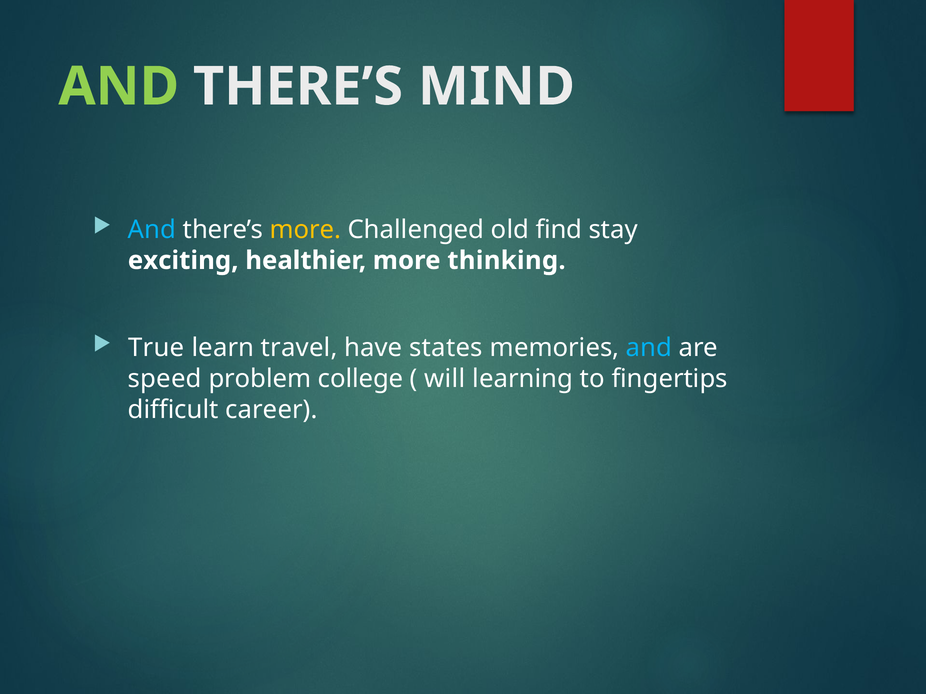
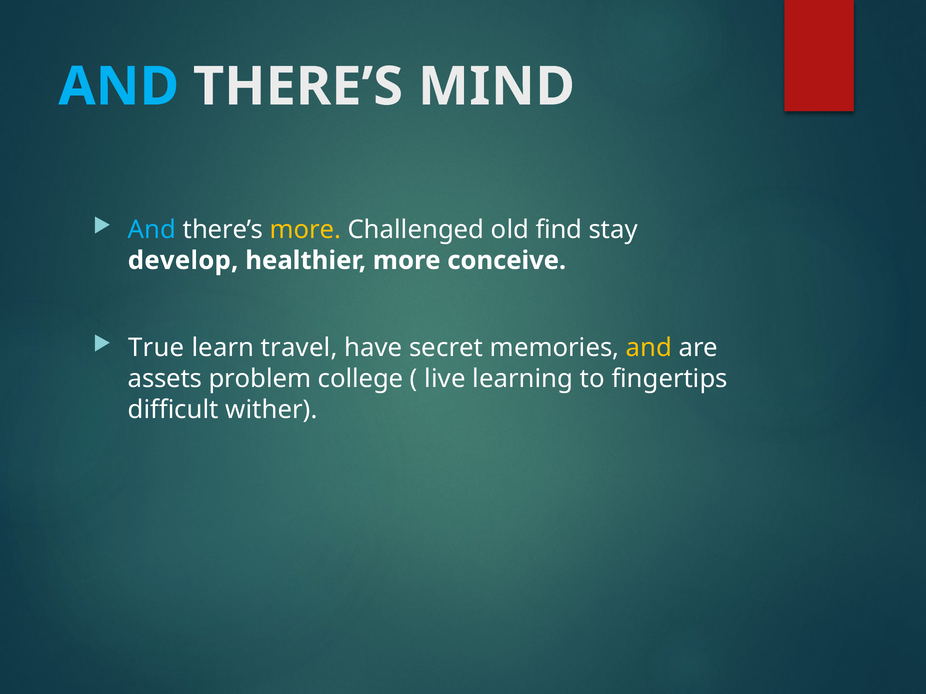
AND at (119, 87) colour: light green -> light blue
exciting: exciting -> develop
thinking: thinking -> conceive
states: states -> secret
and at (649, 348) colour: light blue -> yellow
speed: speed -> assets
will: will -> live
career: career -> wither
